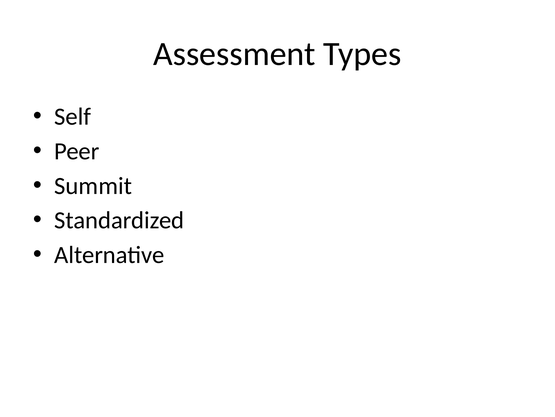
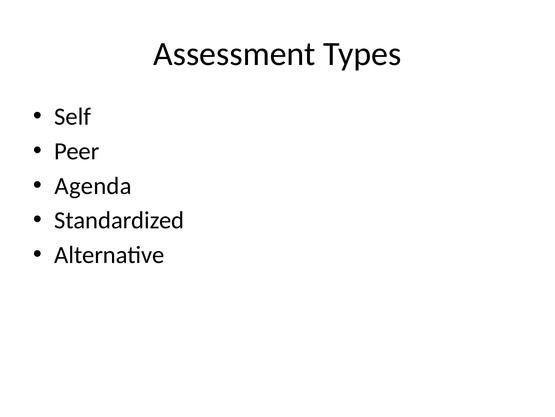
Summit: Summit -> Agenda
